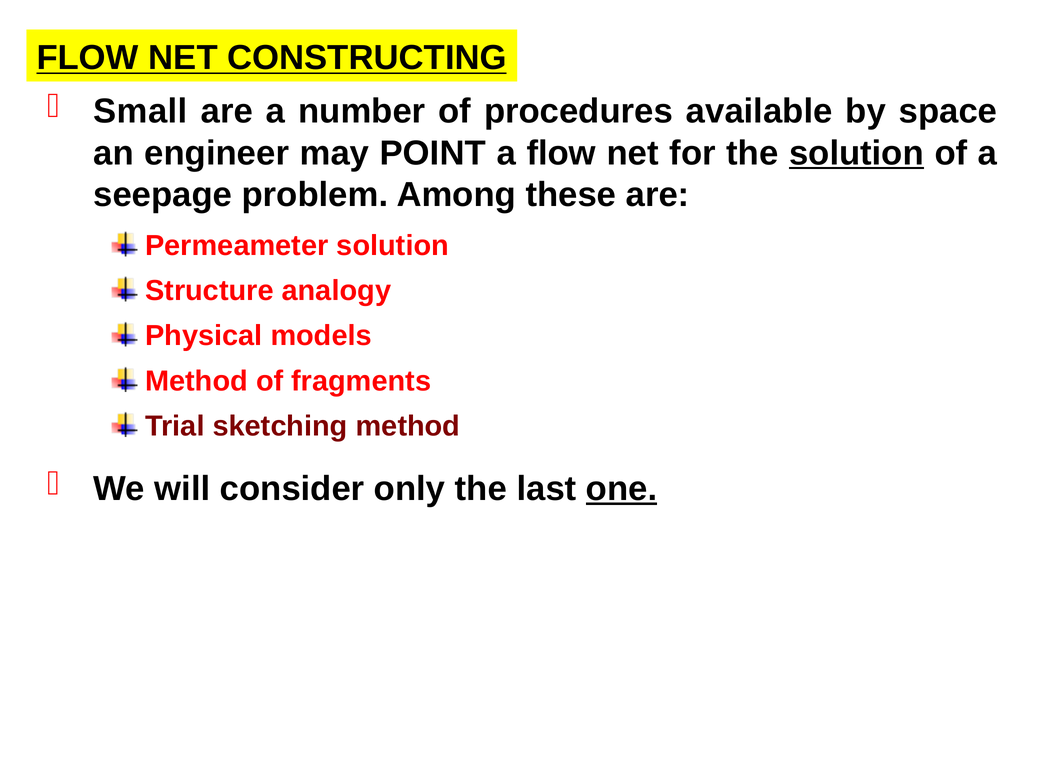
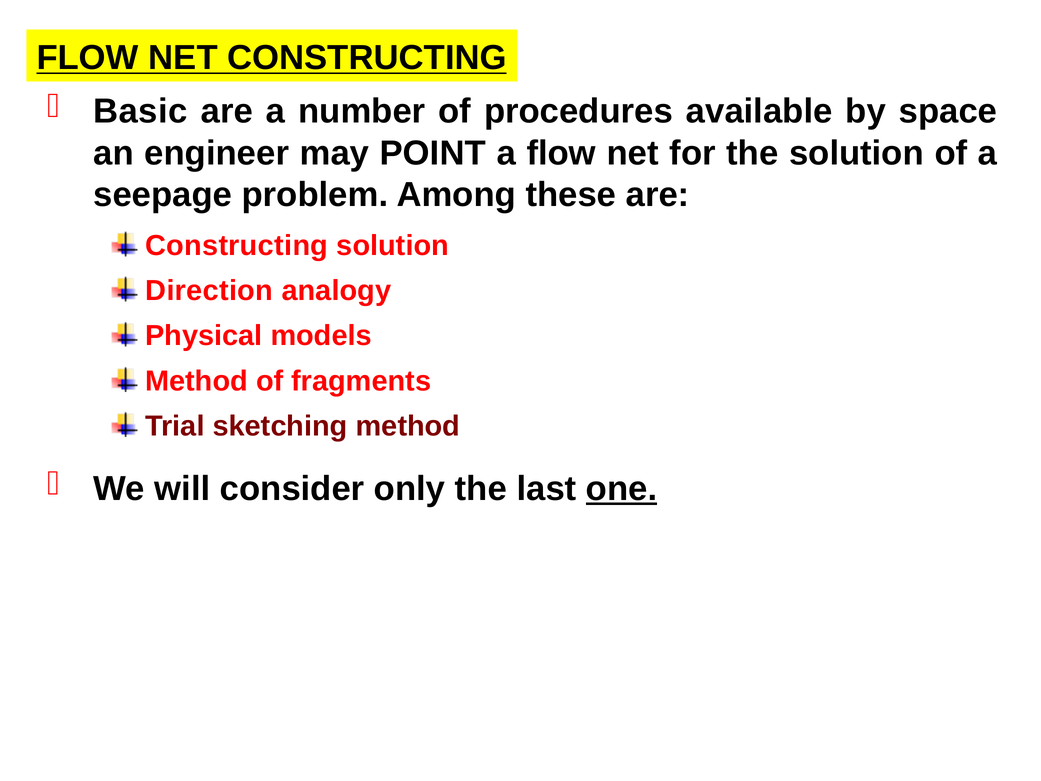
Small: Small -> Basic
solution at (856, 153) underline: present -> none
Permeameter at (237, 245): Permeameter -> Constructing
Structure: Structure -> Direction
